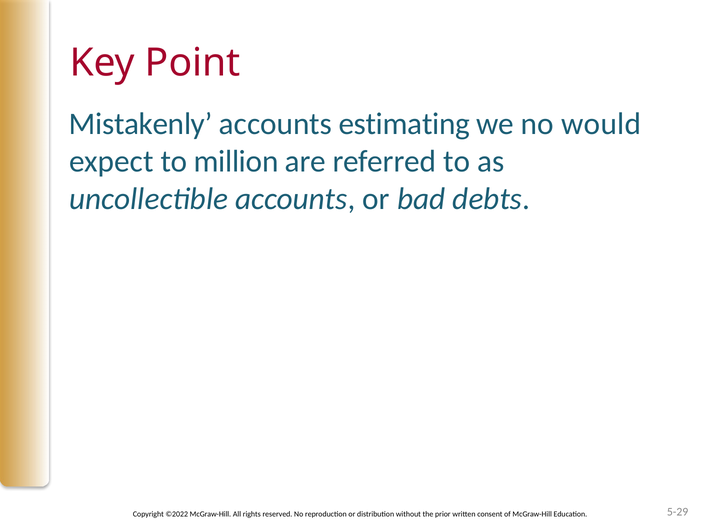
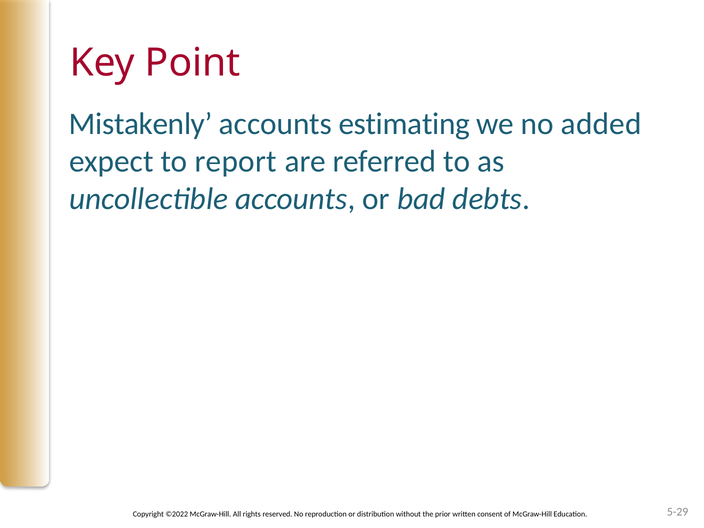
would: would -> added
million: million -> report
